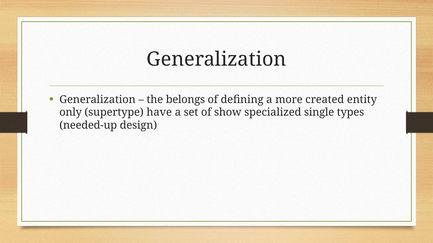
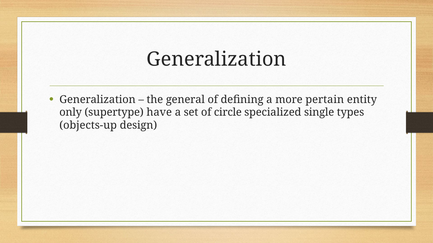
belongs: belongs -> general
created: created -> pertain
show: show -> circle
needed-up: needed-up -> objects-up
